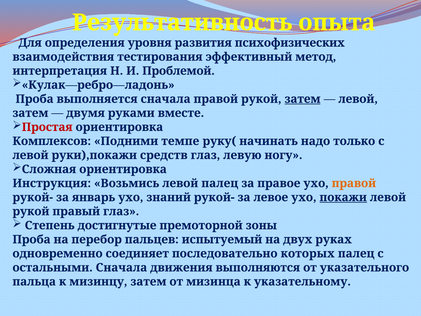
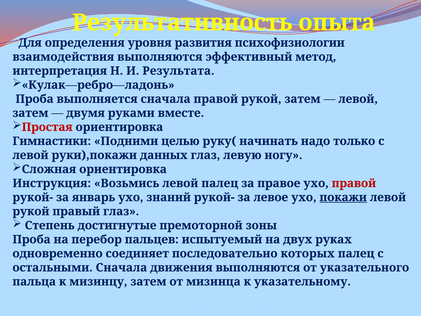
психофизических: психофизических -> психофизиологии
взаимодействия тестирования: тестирования -> выполняются
Проблемой: Проблемой -> Результата
затем at (303, 99) underline: present -> none
Комплексов: Комплексов -> Гимнастики
темпе: темпе -> целью
средств: средств -> данных
правой at (354, 183) colour: orange -> red
